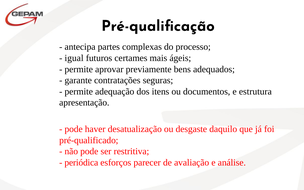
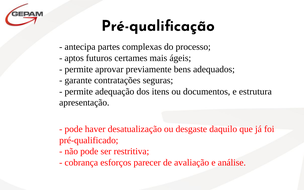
igual: igual -> aptos
periódica: periódica -> cobrança
